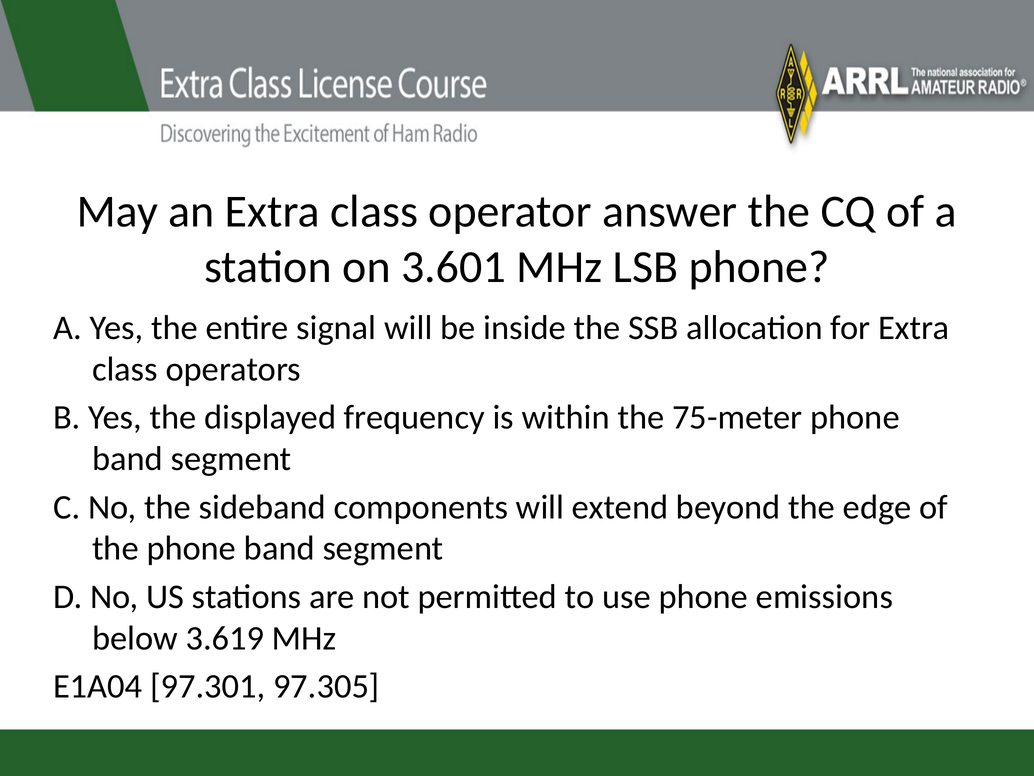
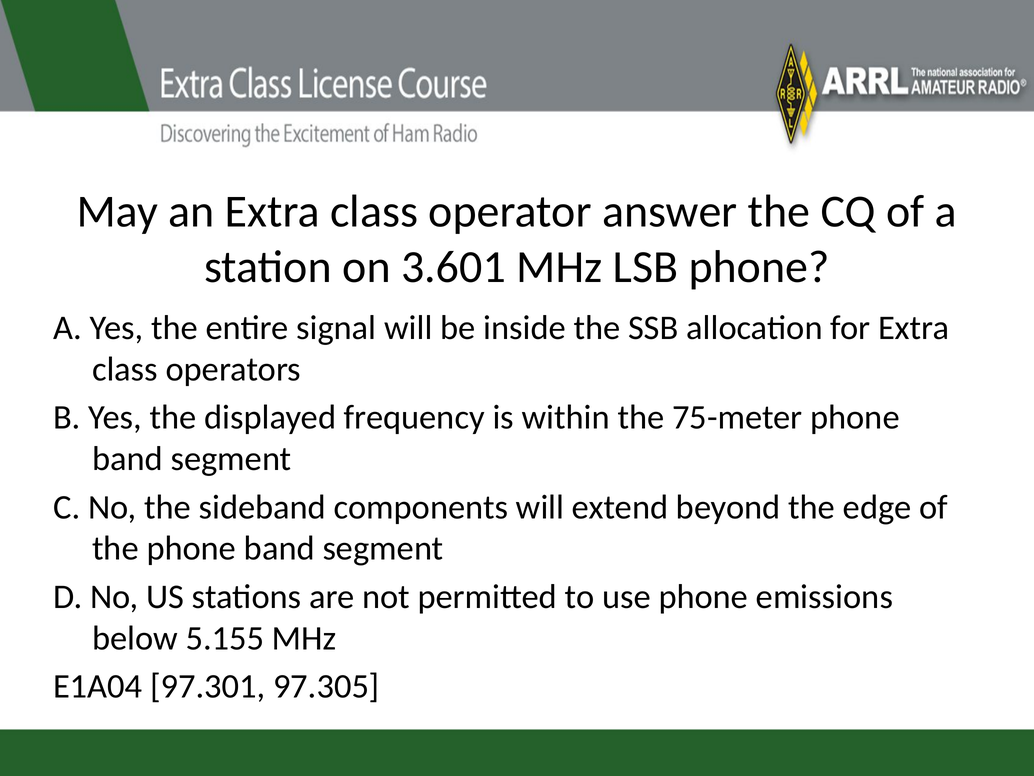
3.619: 3.619 -> 5.155
